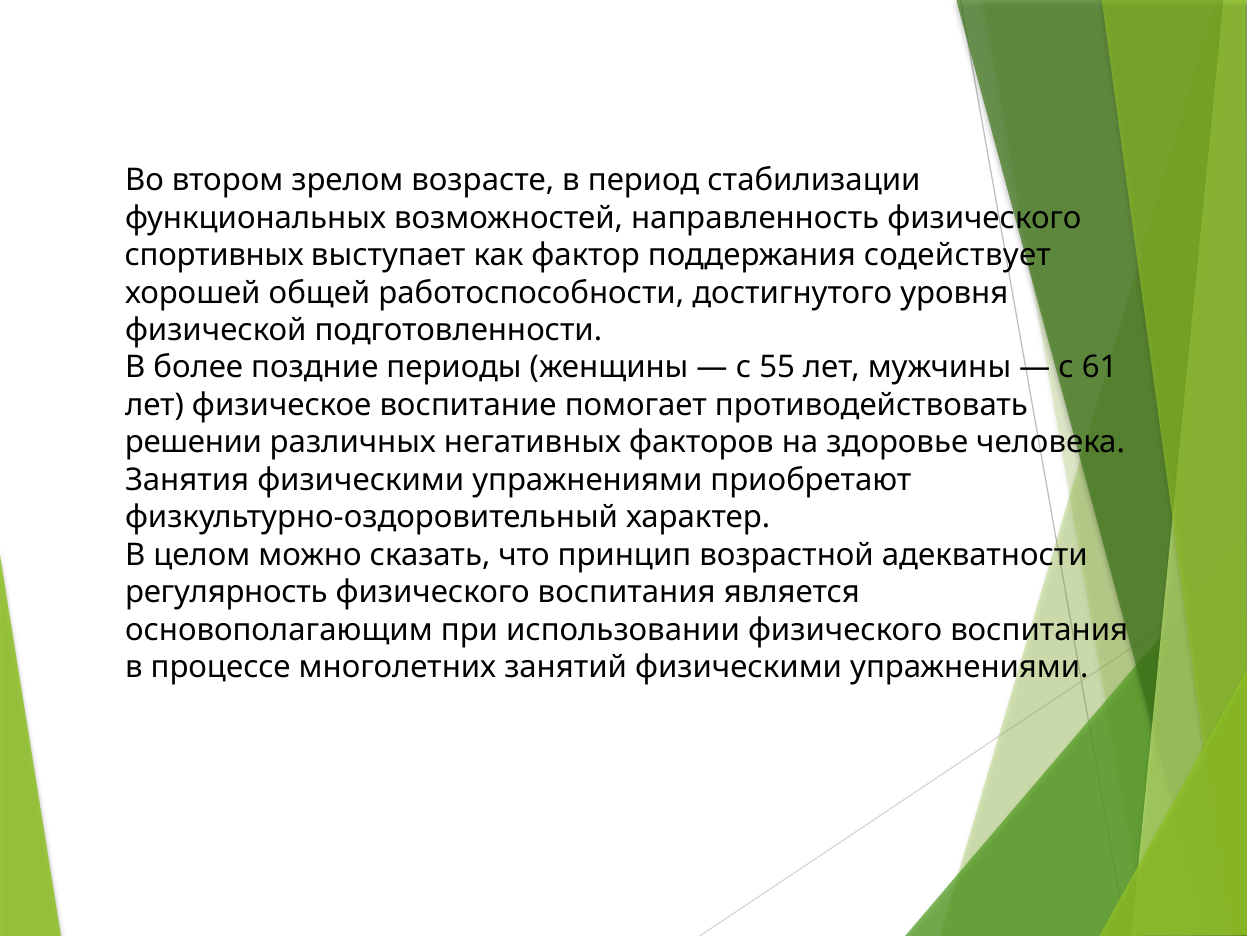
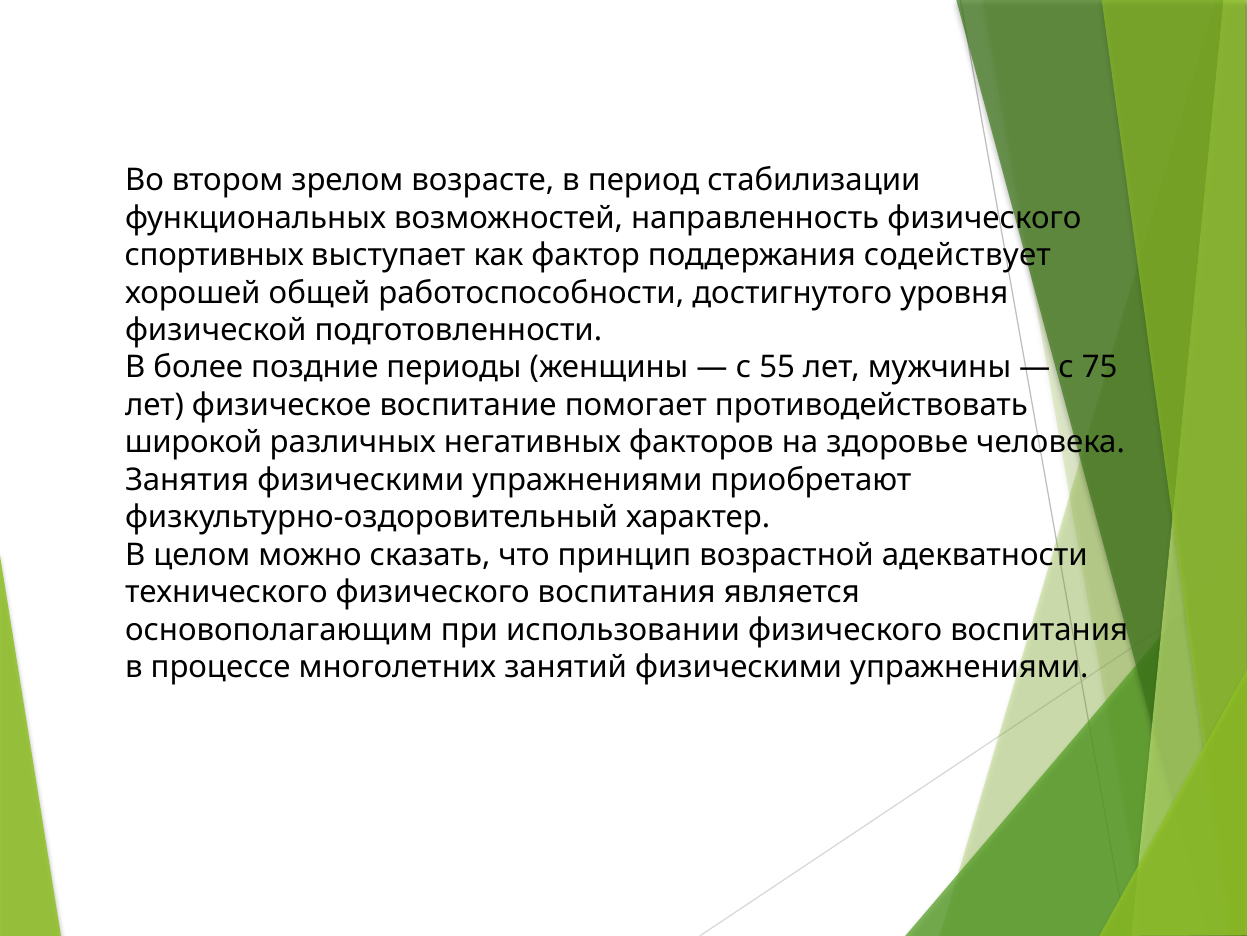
61: 61 -> 75
решении: решении -> широкой
регулярность: регулярность -> технического
